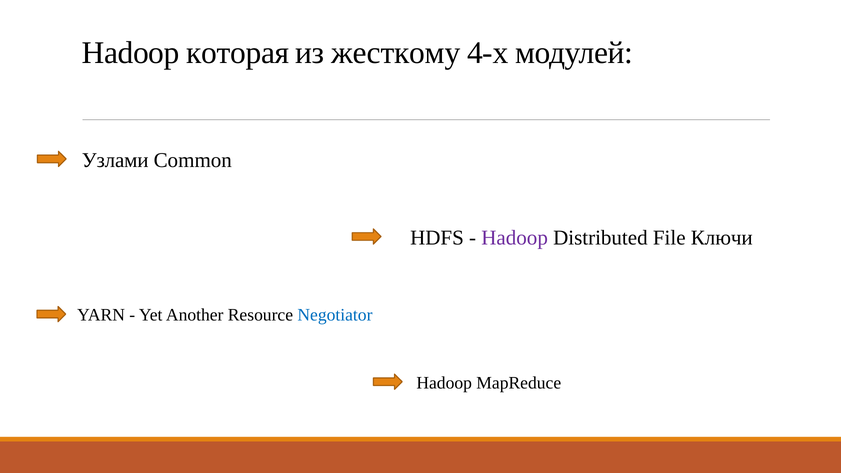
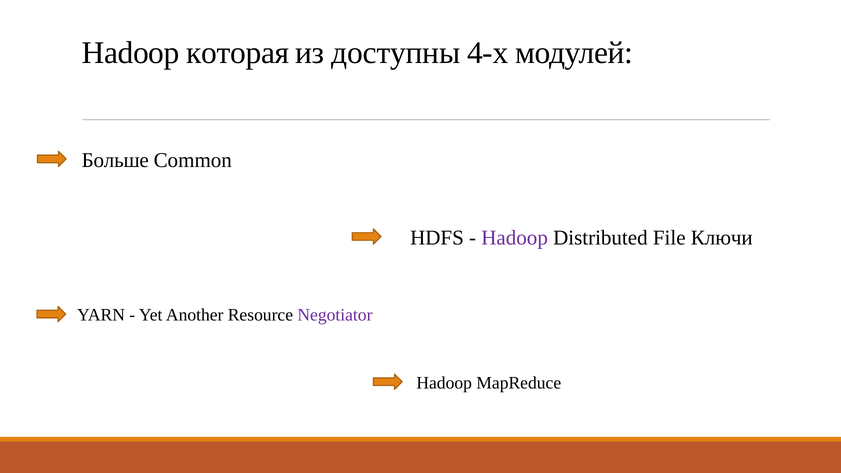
жесткому: жесткому -> доступны
Узлами: Узлами -> Больше
Negotiator colour: blue -> purple
